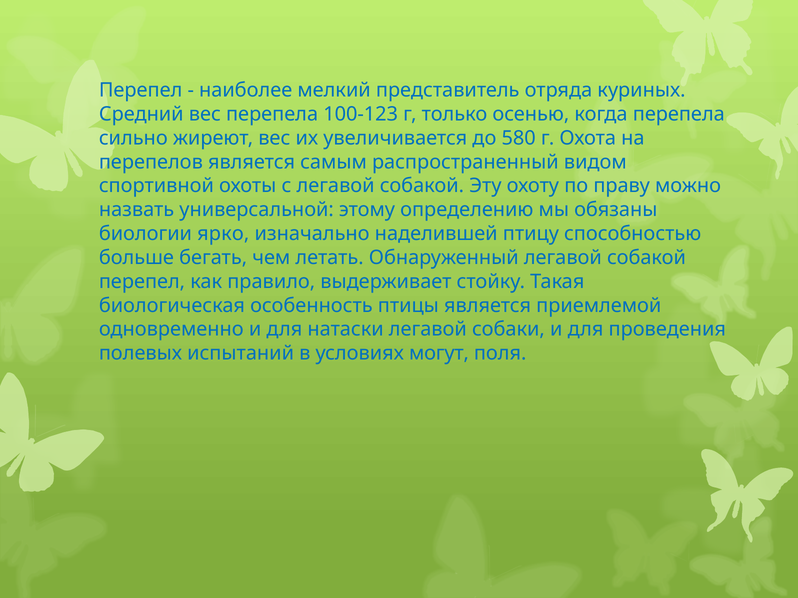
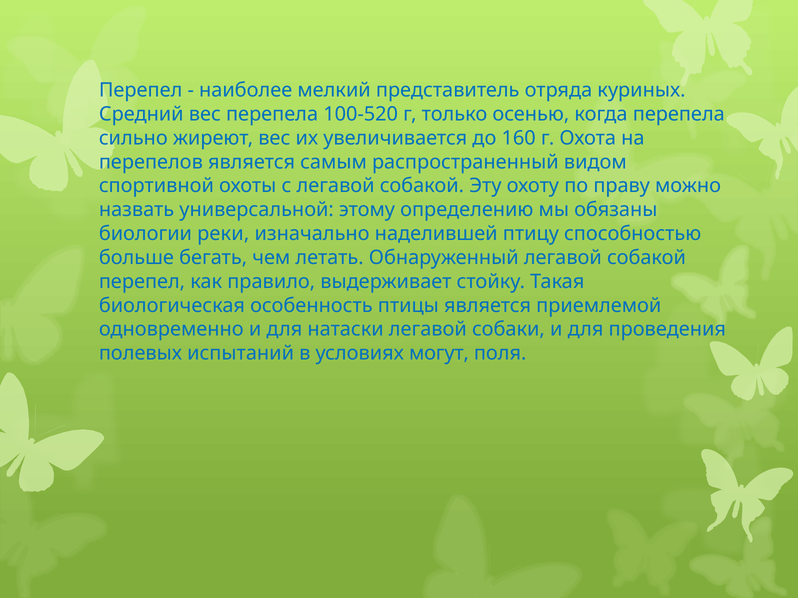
100-123: 100-123 -> 100-520
580: 580 -> 160
ярко: ярко -> реки
